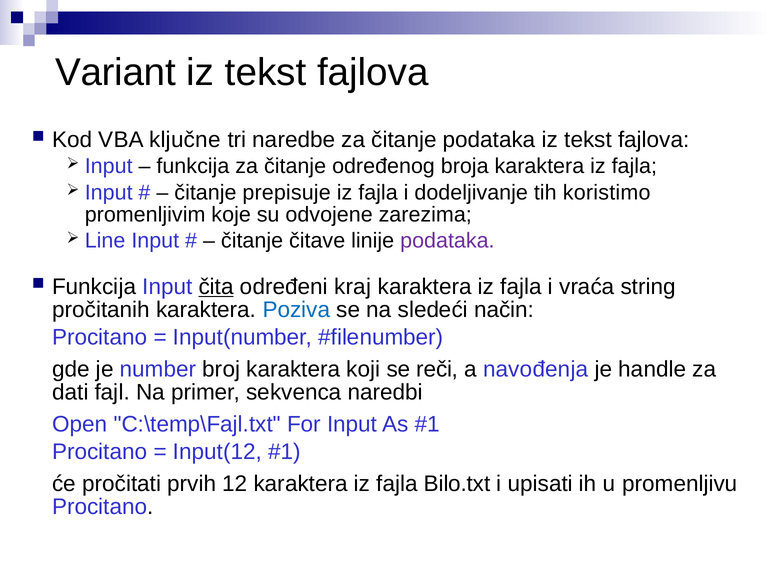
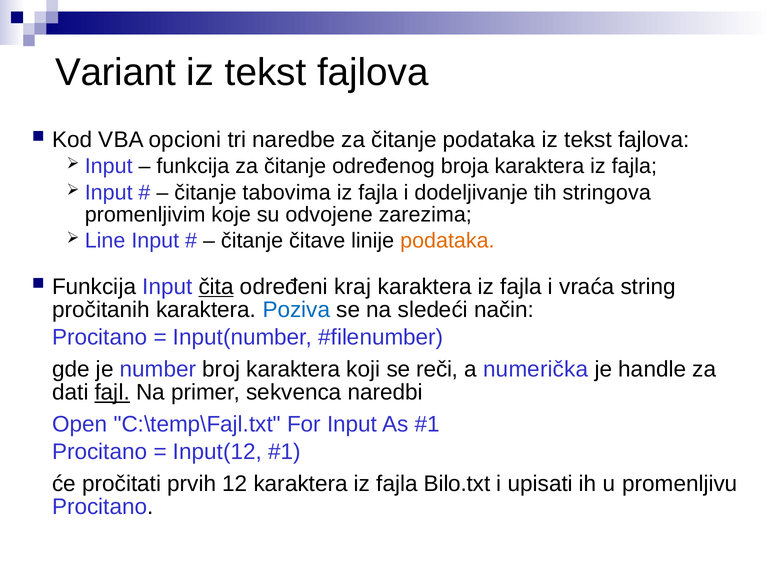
ključne: ključne -> opcioni
prepisuje: prepisuje -> tabovima
koristimo: koristimo -> stringova
podataka at (447, 241) colour: purple -> orange
navođenja: navođenja -> numerička
fajl underline: none -> present
